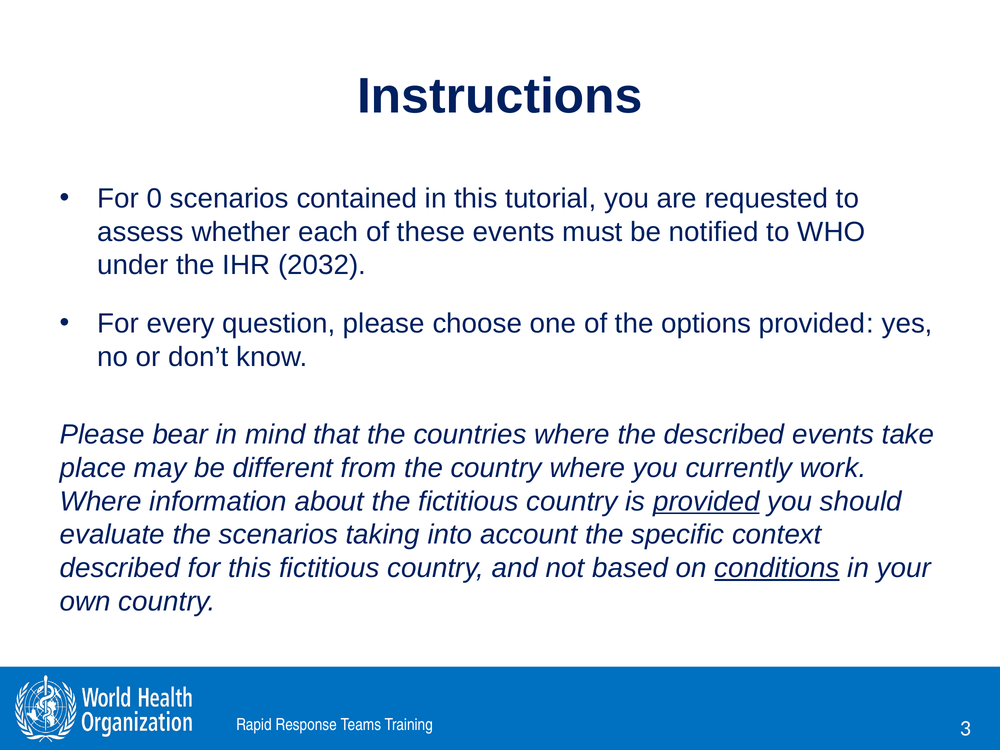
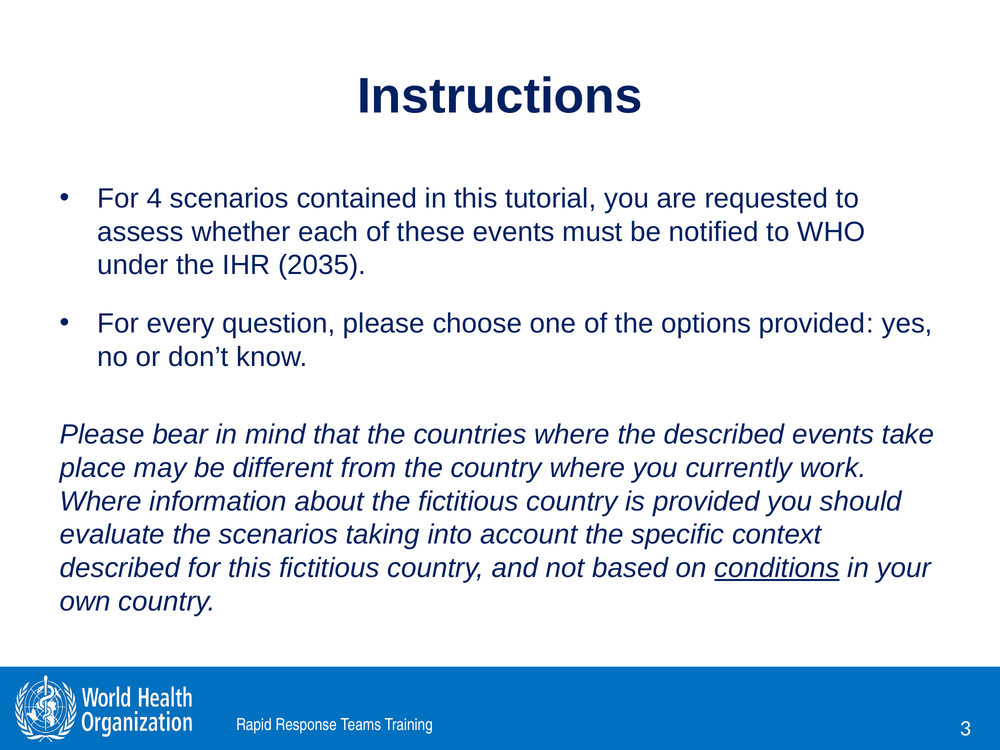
0: 0 -> 4
2032: 2032 -> 2035
provided at (706, 501) underline: present -> none
